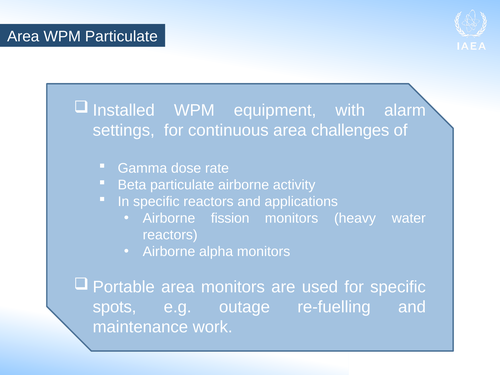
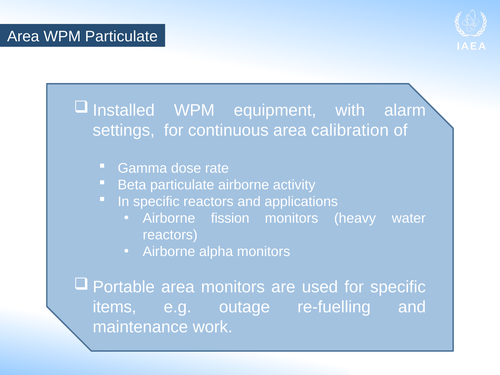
challenges: challenges -> calibration
spots: spots -> items
